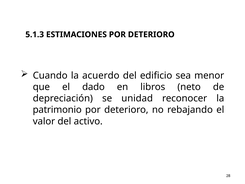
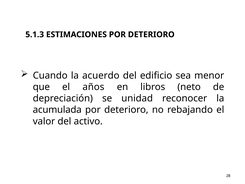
dado: dado -> años
patrimonio: patrimonio -> acumulada
